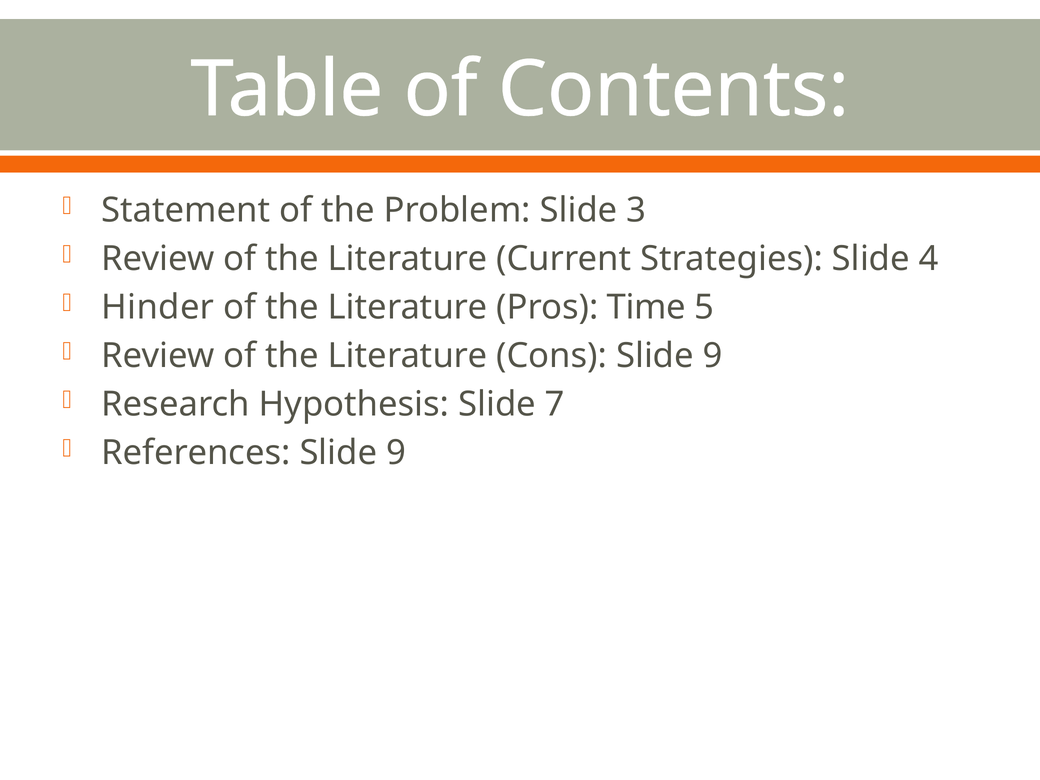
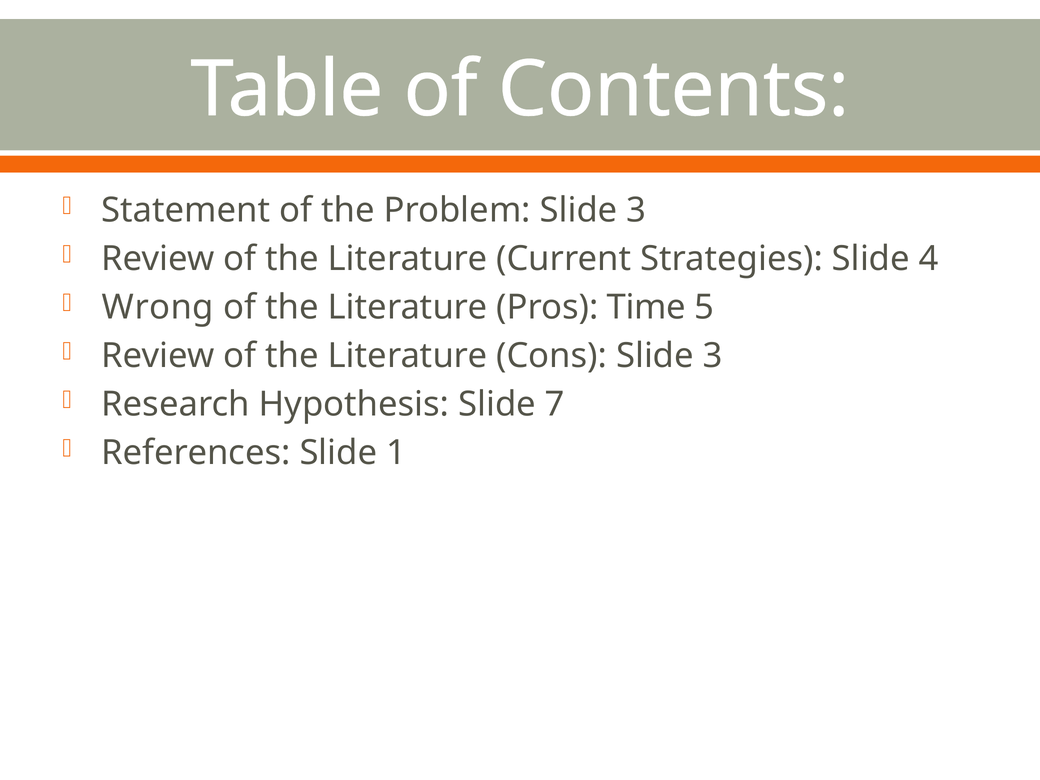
Hinder: Hinder -> Wrong
Cons Slide 9: 9 -> 3
References Slide 9: 9 -> 1
